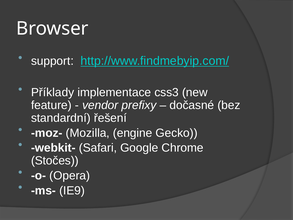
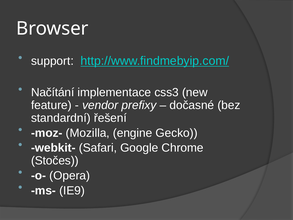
Příklady: Příklady -> Načítání
